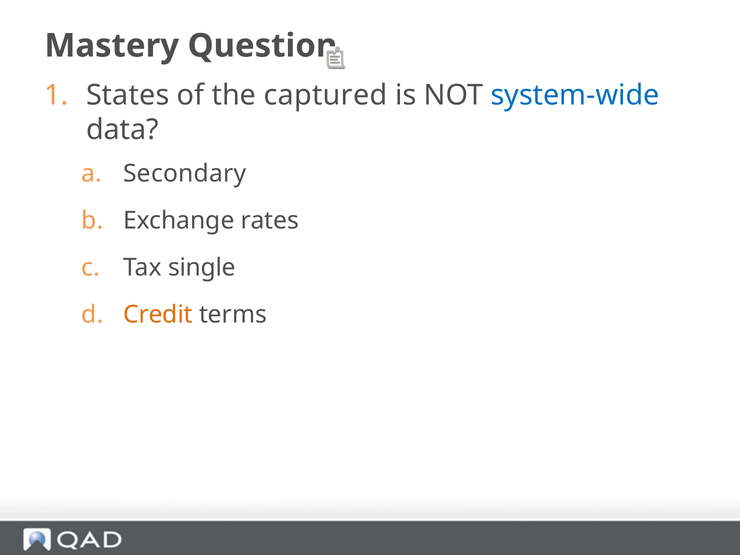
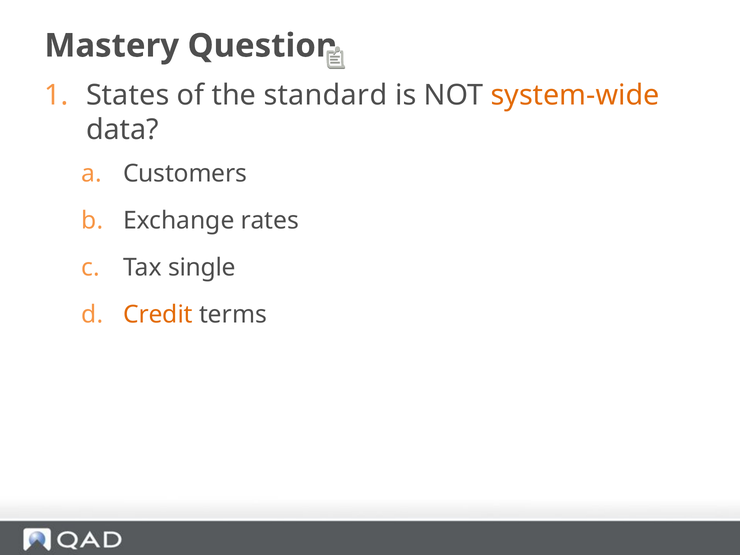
captured: captured -> standard
system-wide colour: blue -> orange
Secondary: Secondary -> Customers
